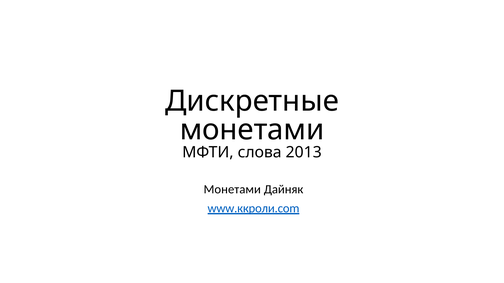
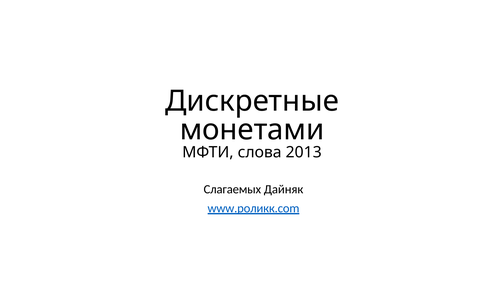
Монетами at (232, 190): Монетами -> Слагаемых
www.ккроли.com: www.ккроли.com -> www.роликк.com
